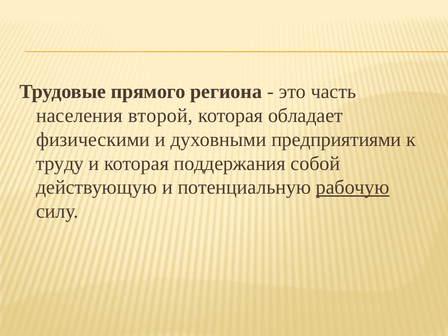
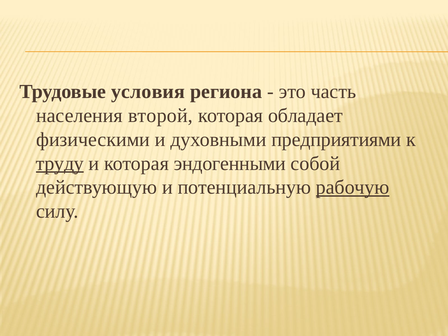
прямого: прямого -> условия
труду underline: none -> present
поддержания: поддержания -> эндогенными
